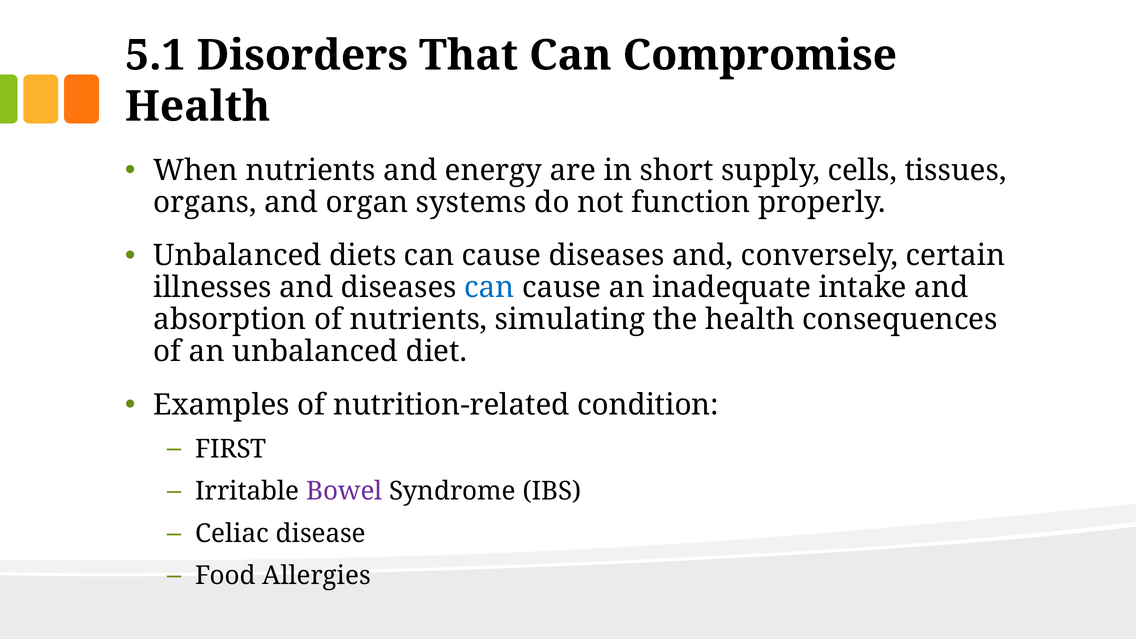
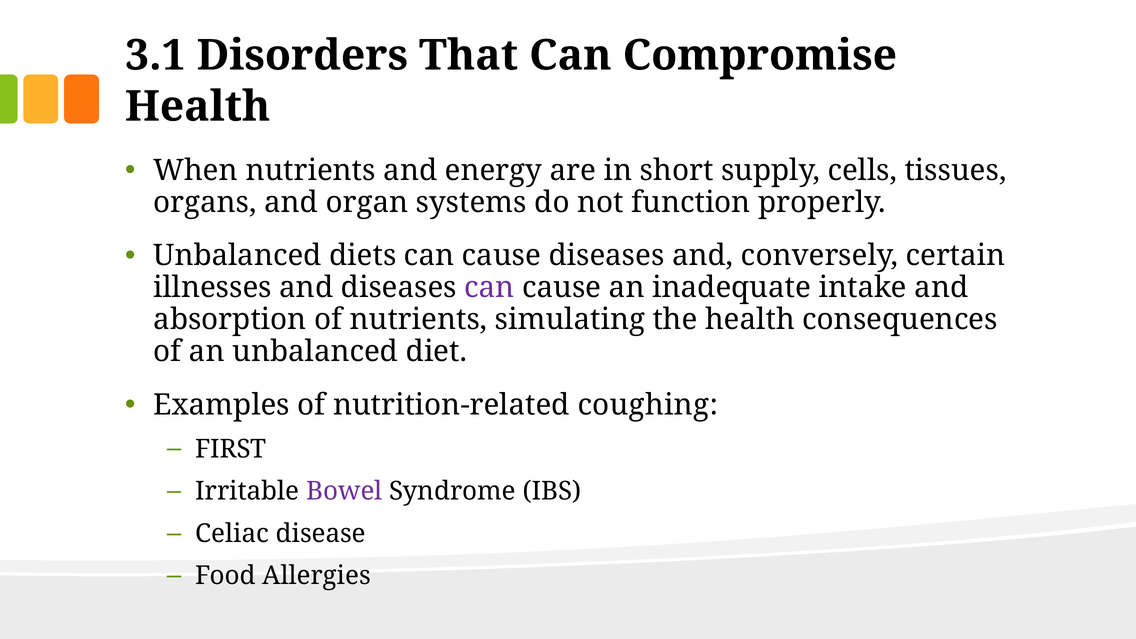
5.1: 5.1 -> 3.1
can at (489, 288) colour: blue -> purple
condition: condition -> coughing
